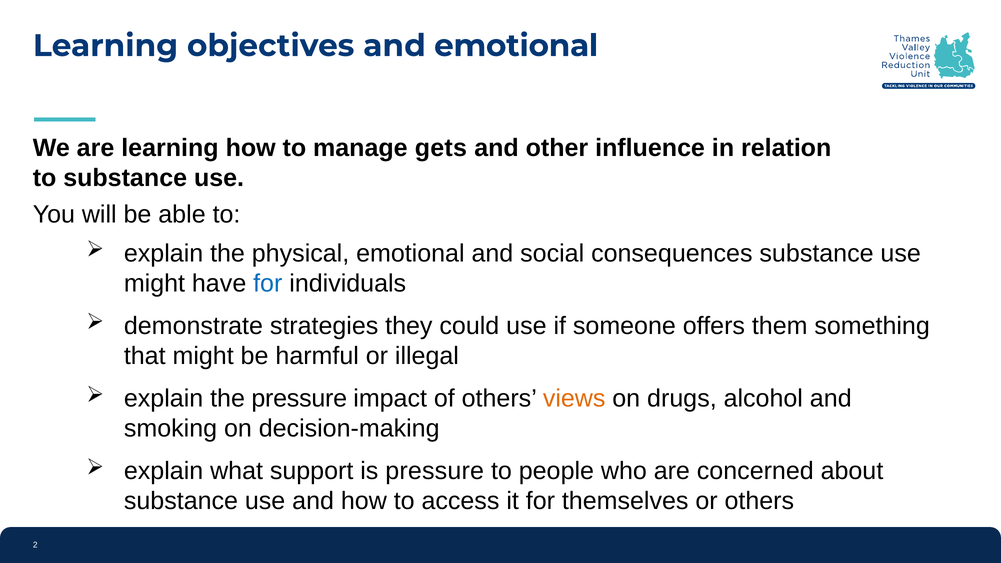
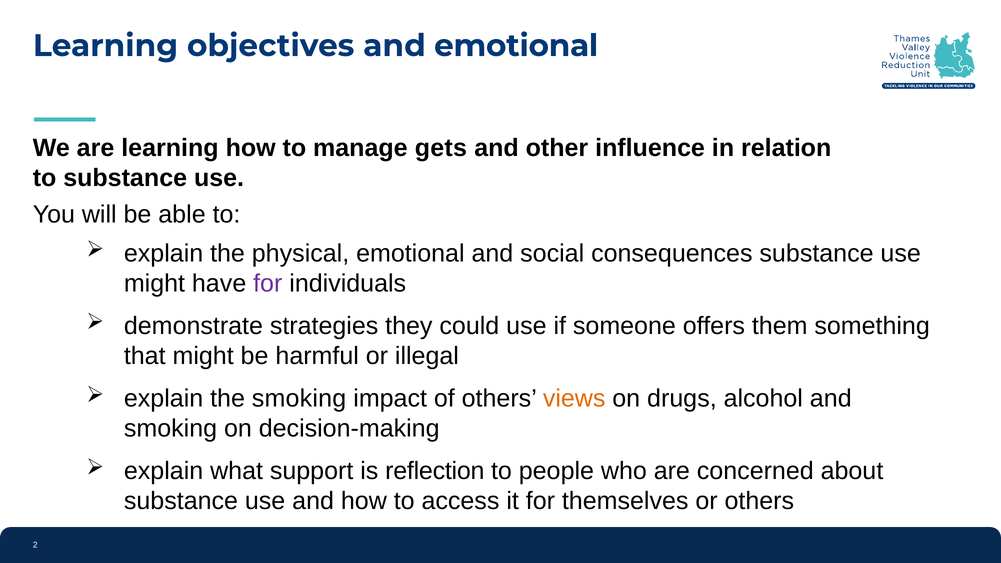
for at (268, 283) colour: blue -> purple
the pressure: pressure -> smoking
is pressure: pressure -> reflection
